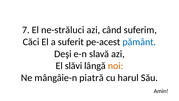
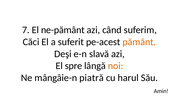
ne-străluci: ne-străluci -> ne-pământ
pământ colour: blue -> orange
slăvi: slăvi -> spre
